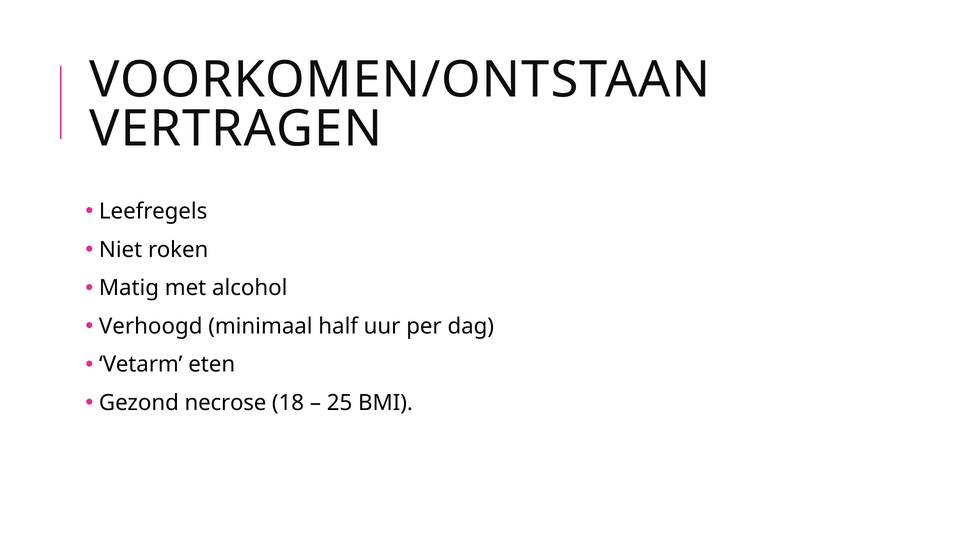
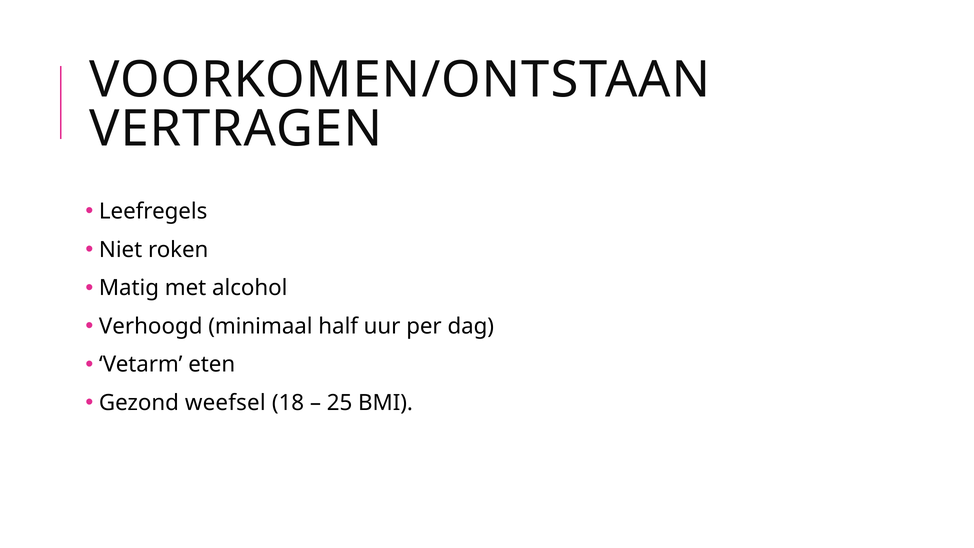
necrose: necrose -> weefsel
